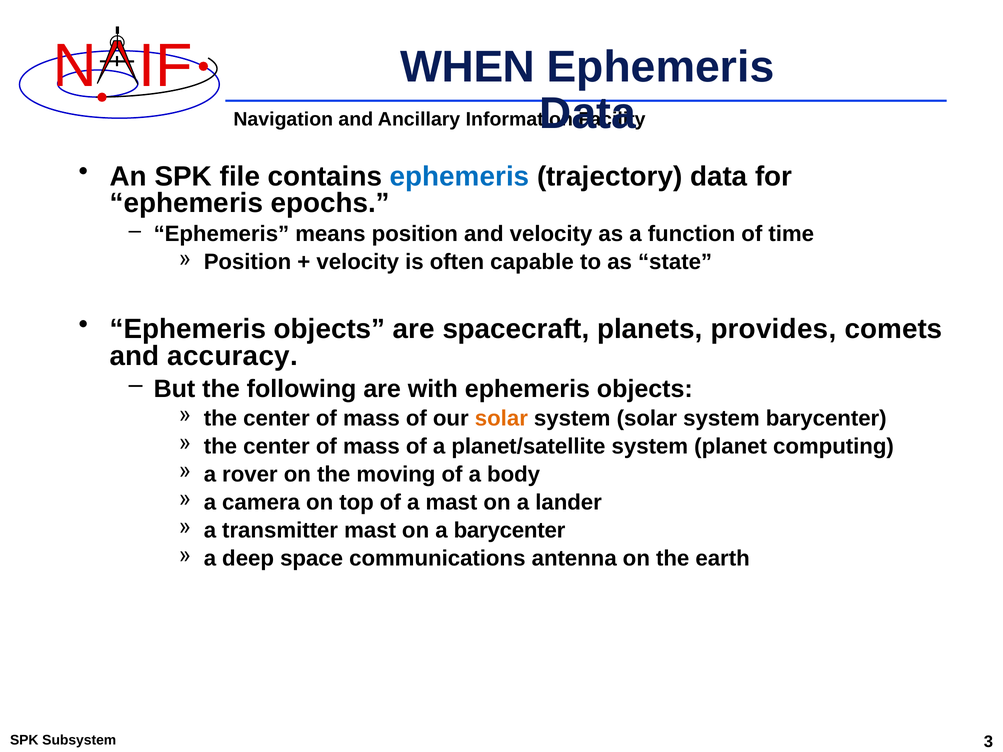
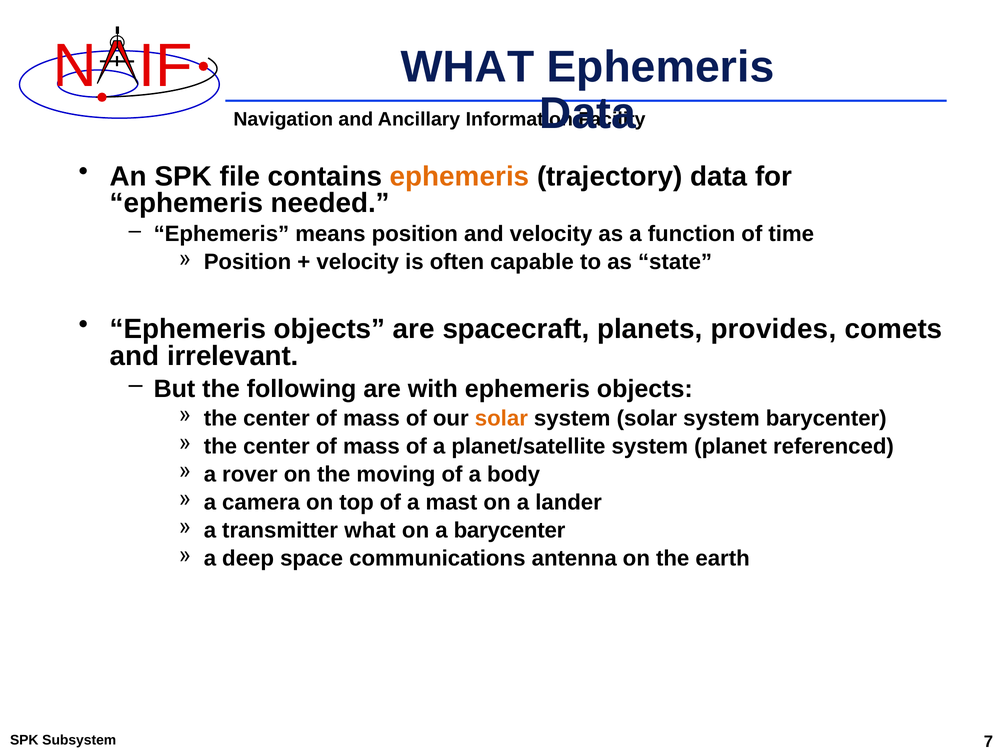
WHEN at (468, 67): WHEN -> WHAT
ephemeris at (460, 177) colour: blue -> orange
epochs: epochs -> needed
accuracy: accuracy -> irrelevant
computing: computing -> referenced
transmitter mast: mast -> what
3: 3 -> 7
